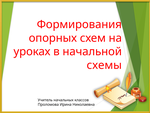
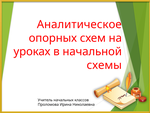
Формирования: Формирования -> Аналитическое
